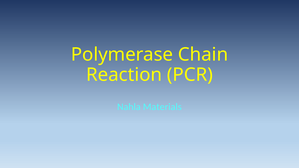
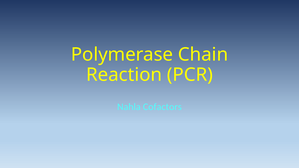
Materials: Materials -> Cofactors
